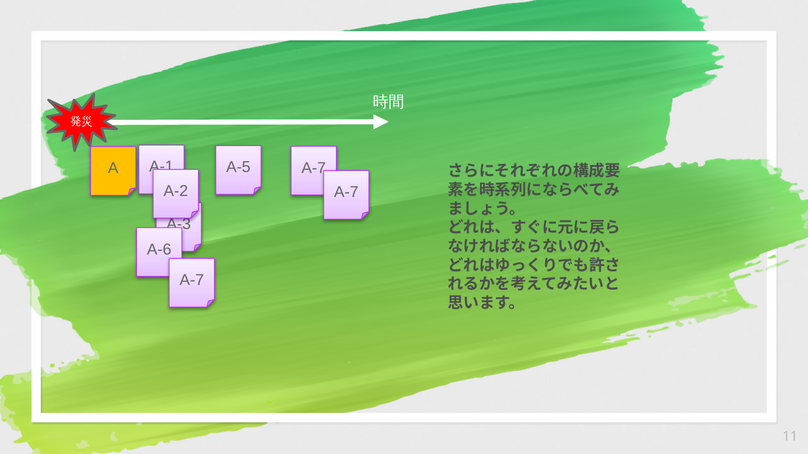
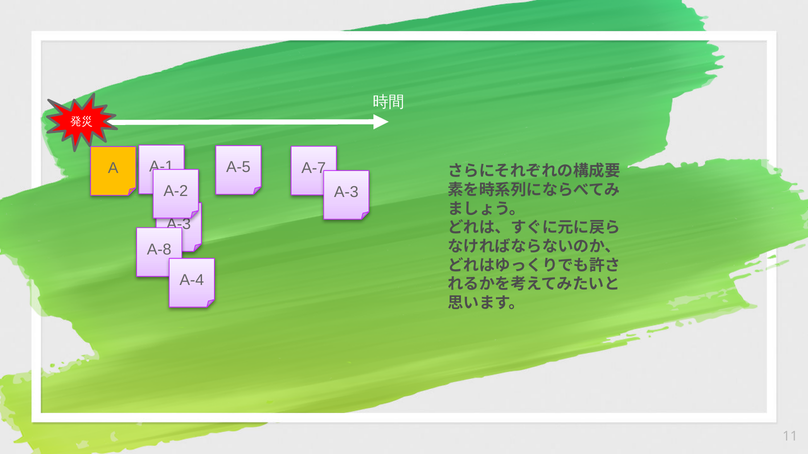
A-7 at (346, 192): A-7 -> A-3
A-6: A-6 -> A-8
A-7 at (192, 280): A-7 -> A-4
